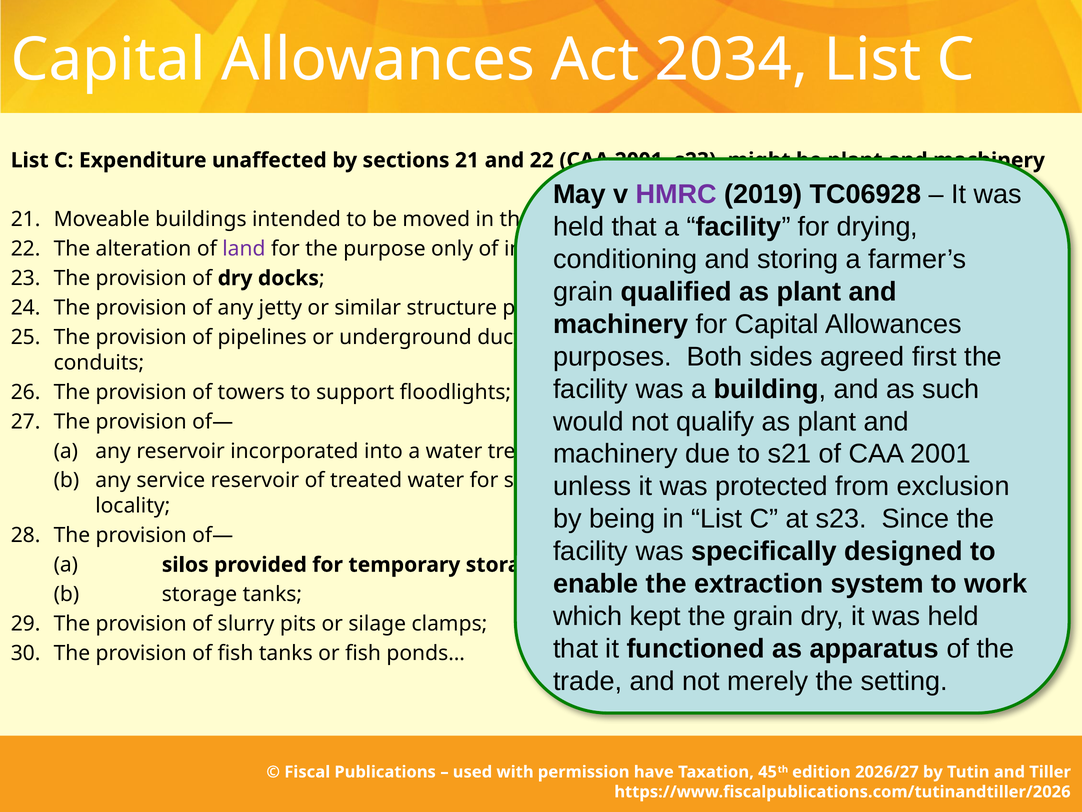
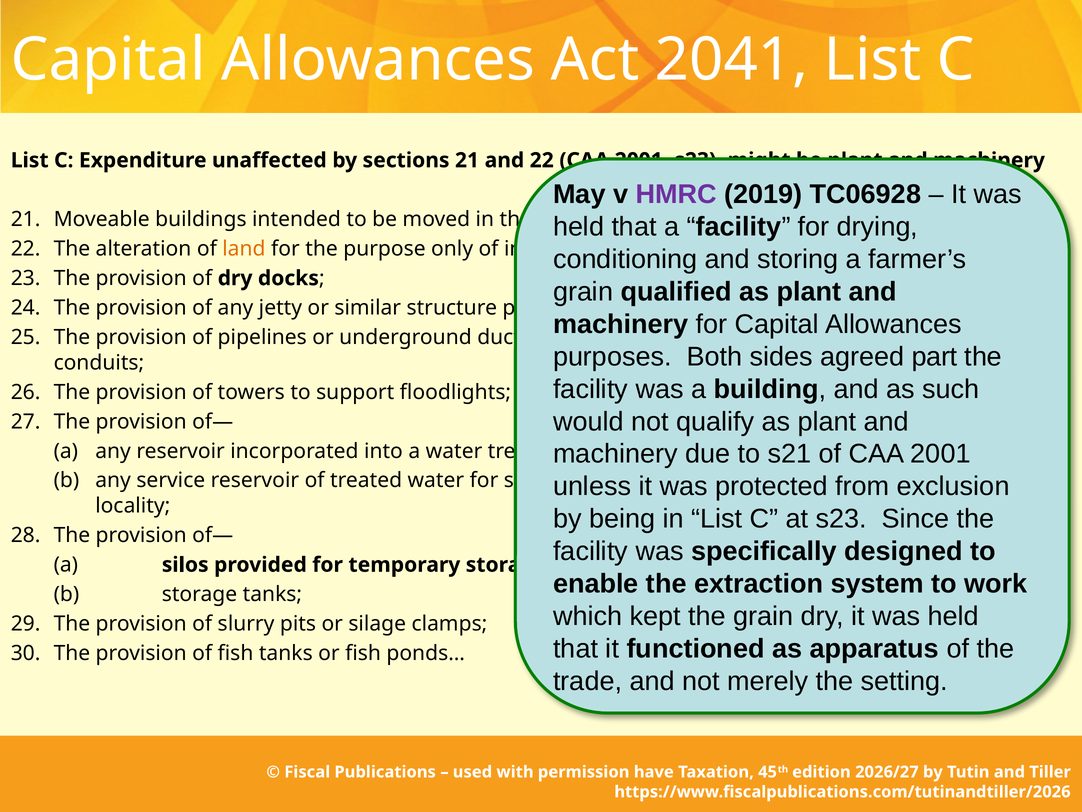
2034: 2034 -> 2041
land colour: purple -> orange
first: first -> part
